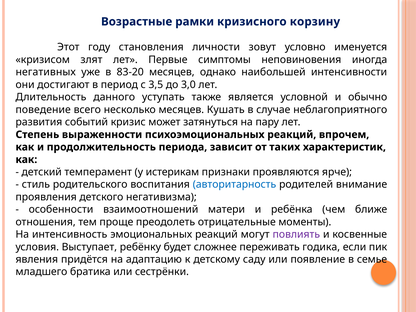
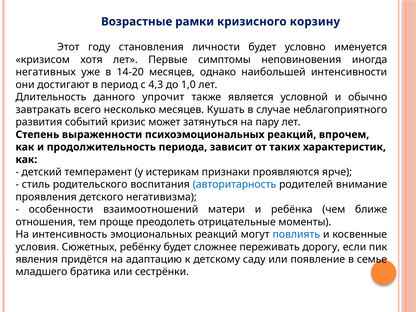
личности зовут: зовут -> будет
злят: злят -> хотя
83-20: 83-20 -> 14-20
3,5: 3,5 -> 4,3
3,0: 3,0 -> 1,0
уступать: уступать -> упрочит
поведение: поведение -> завтракать
повлиять colour: purple -> blue
Выступает: Выступает -> Сюжетных
годика: годика -> дорогу
